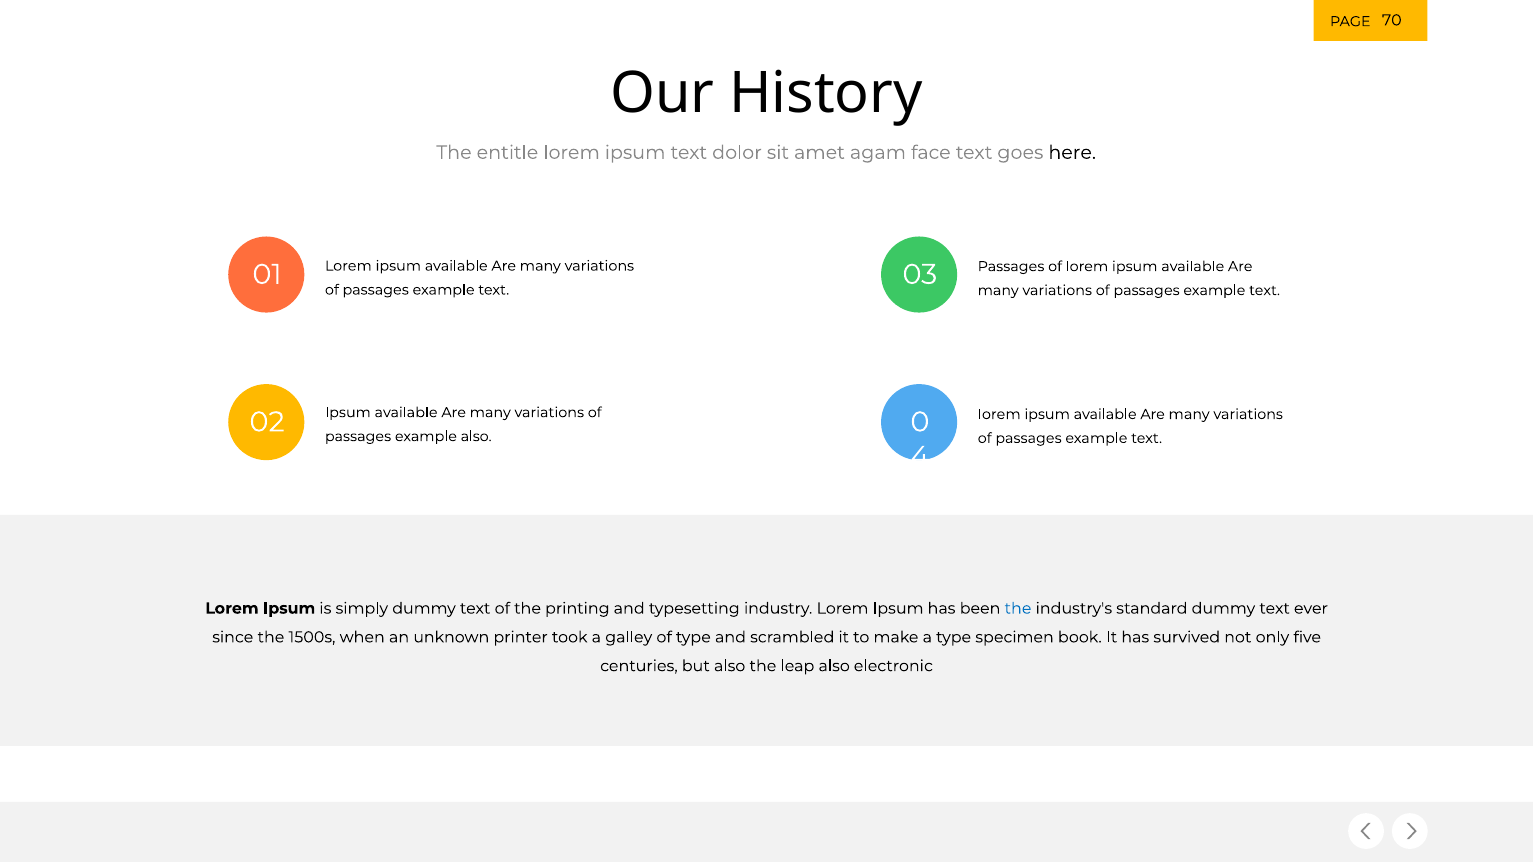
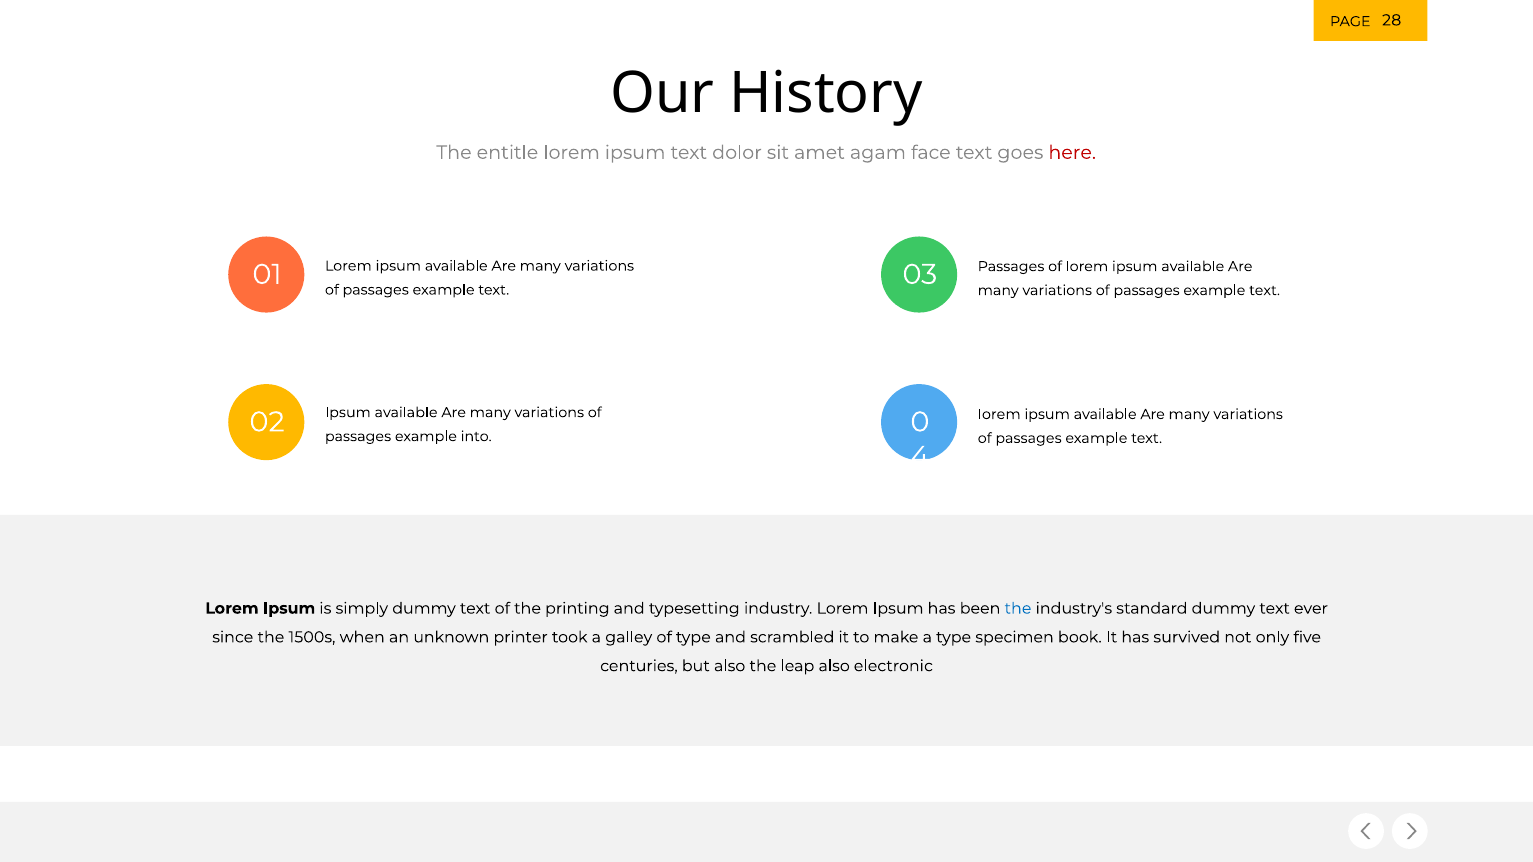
70: 70 -> 28
here colour: black -> red
example also: also -> into
